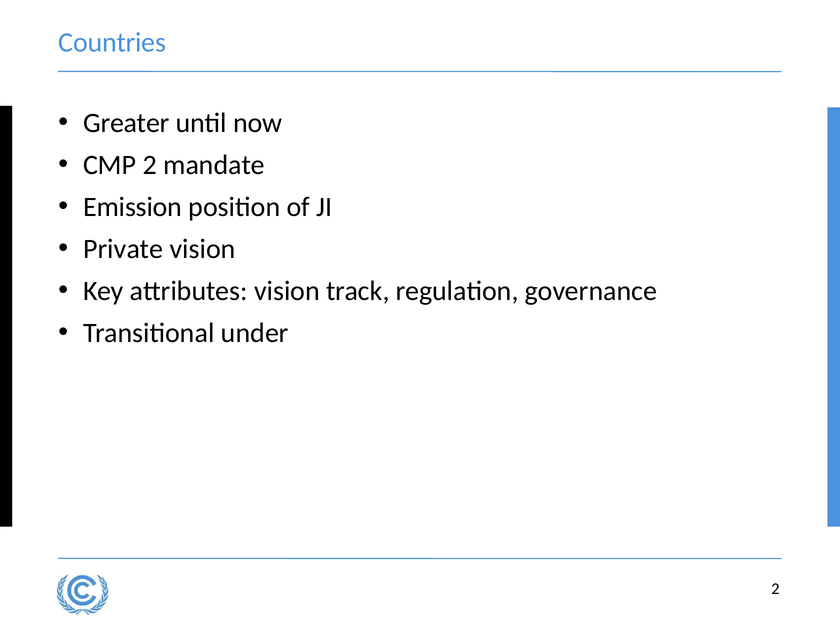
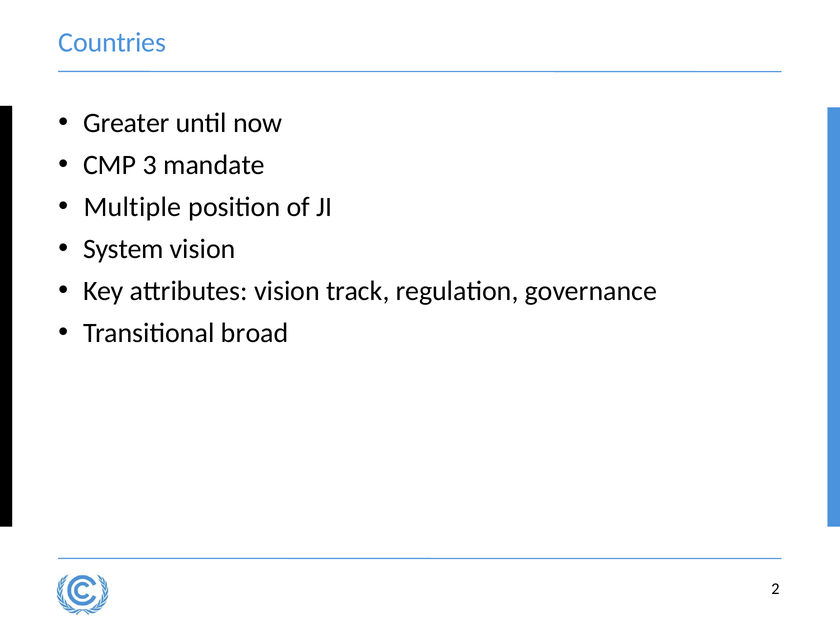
CMP 2: 2 -> 3
Emission: Emission -> Multiple
Private: Private -> System
under: under -> broad
